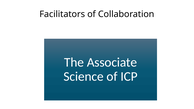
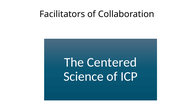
Associate: Associate -> Centered
